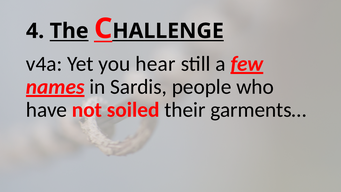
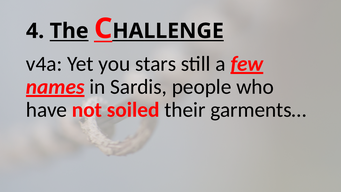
hear: hear -> stars
